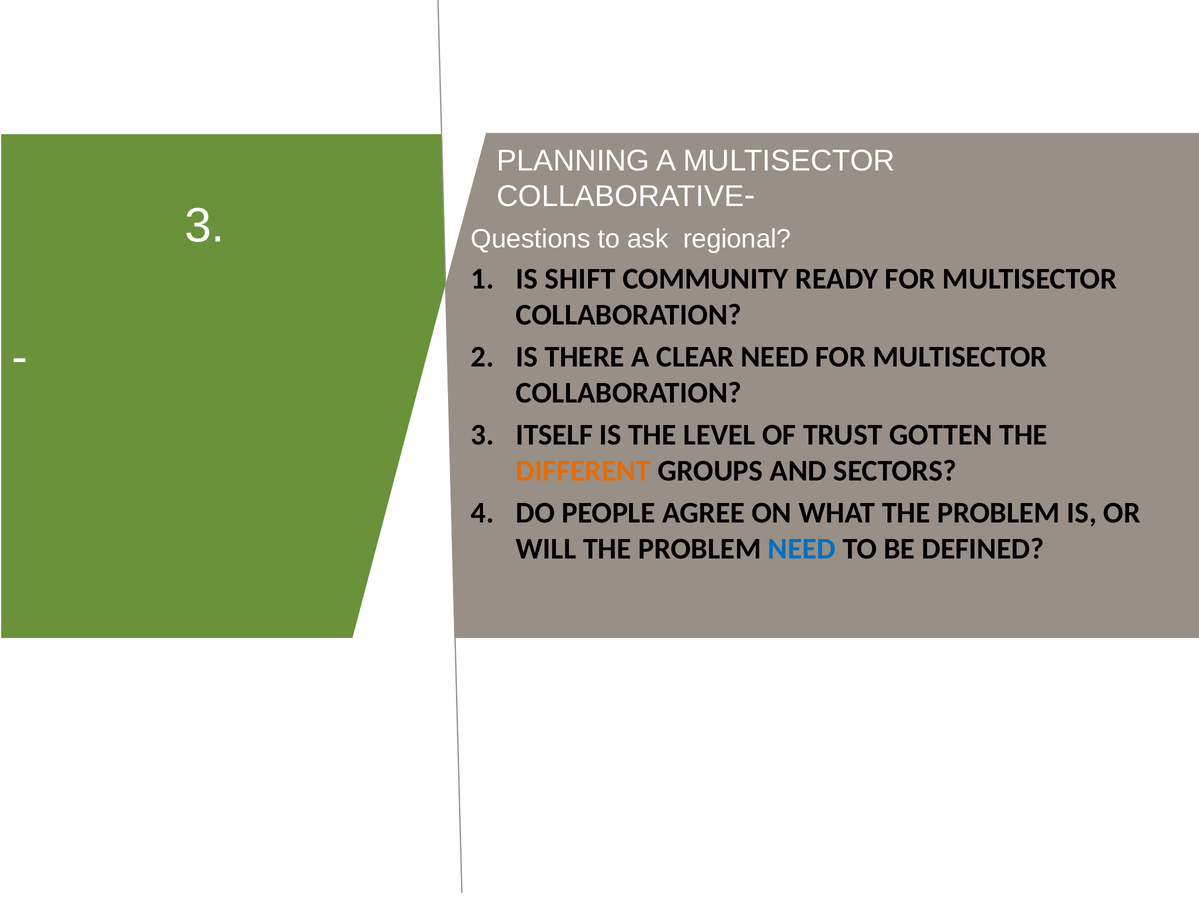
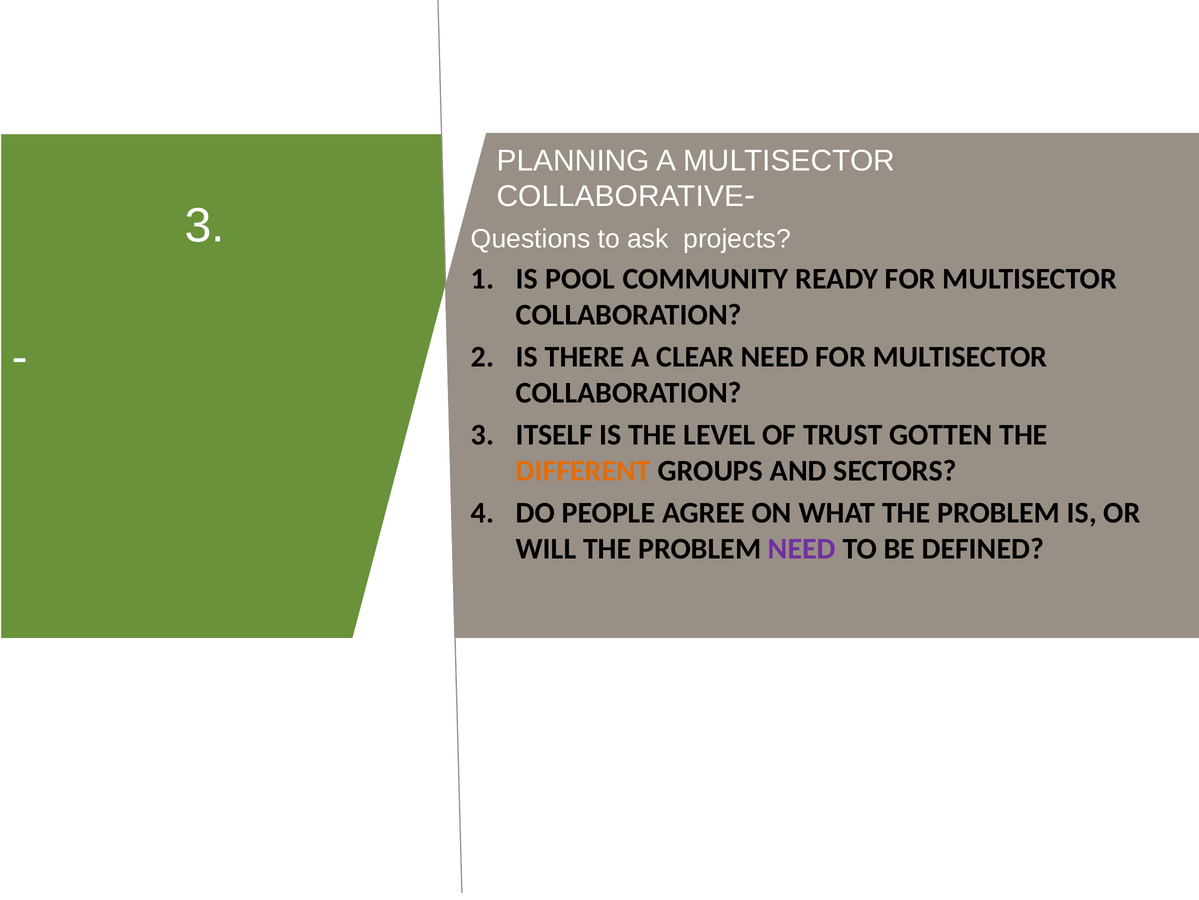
regional: regional -> projects
SHIFT: SHIFT -> POOL
NEED at (802, 549) colour: blue -> purple
